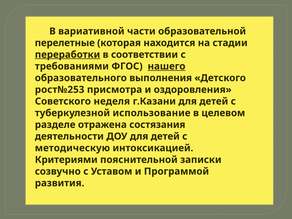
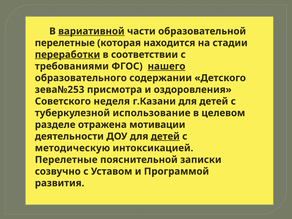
вариативной underline: none -> present
выполнения: выполнения -> содержании
рост№253: рост№253 -> зева№253
состязания: состязания -> мотивации
детей at (165, 136) underline: none -> present
Критериями at (66, 160): Критериями -> Перелетные
